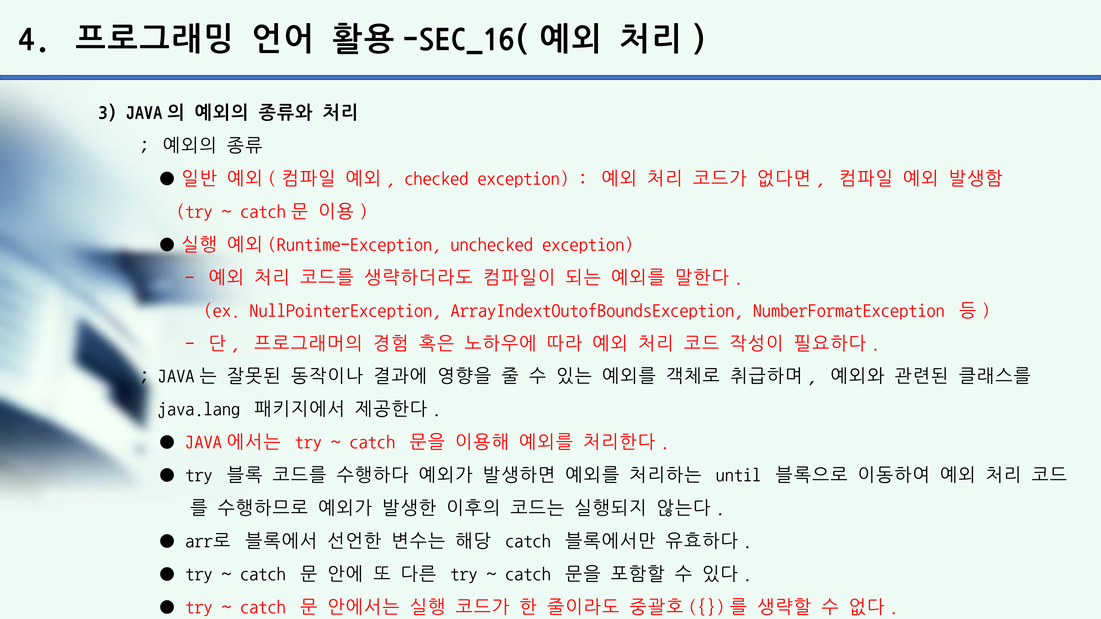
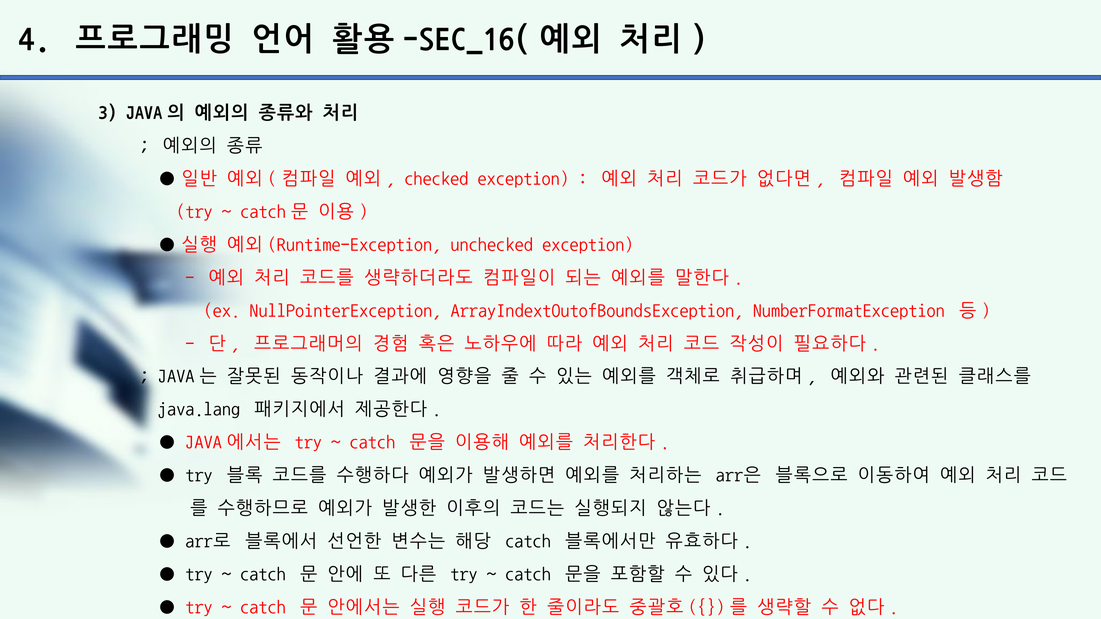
until: until -> arr은
